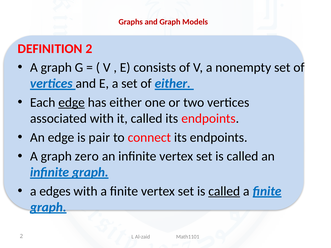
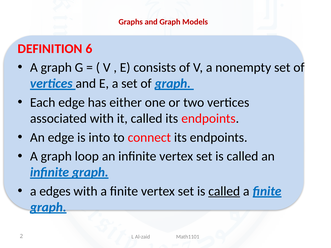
DEFINITION 2: 2 -> 6
of either: either -> graph
edge at (72, 103) underline: present -> none
pair: pair -> into
zero: zero -> loop
